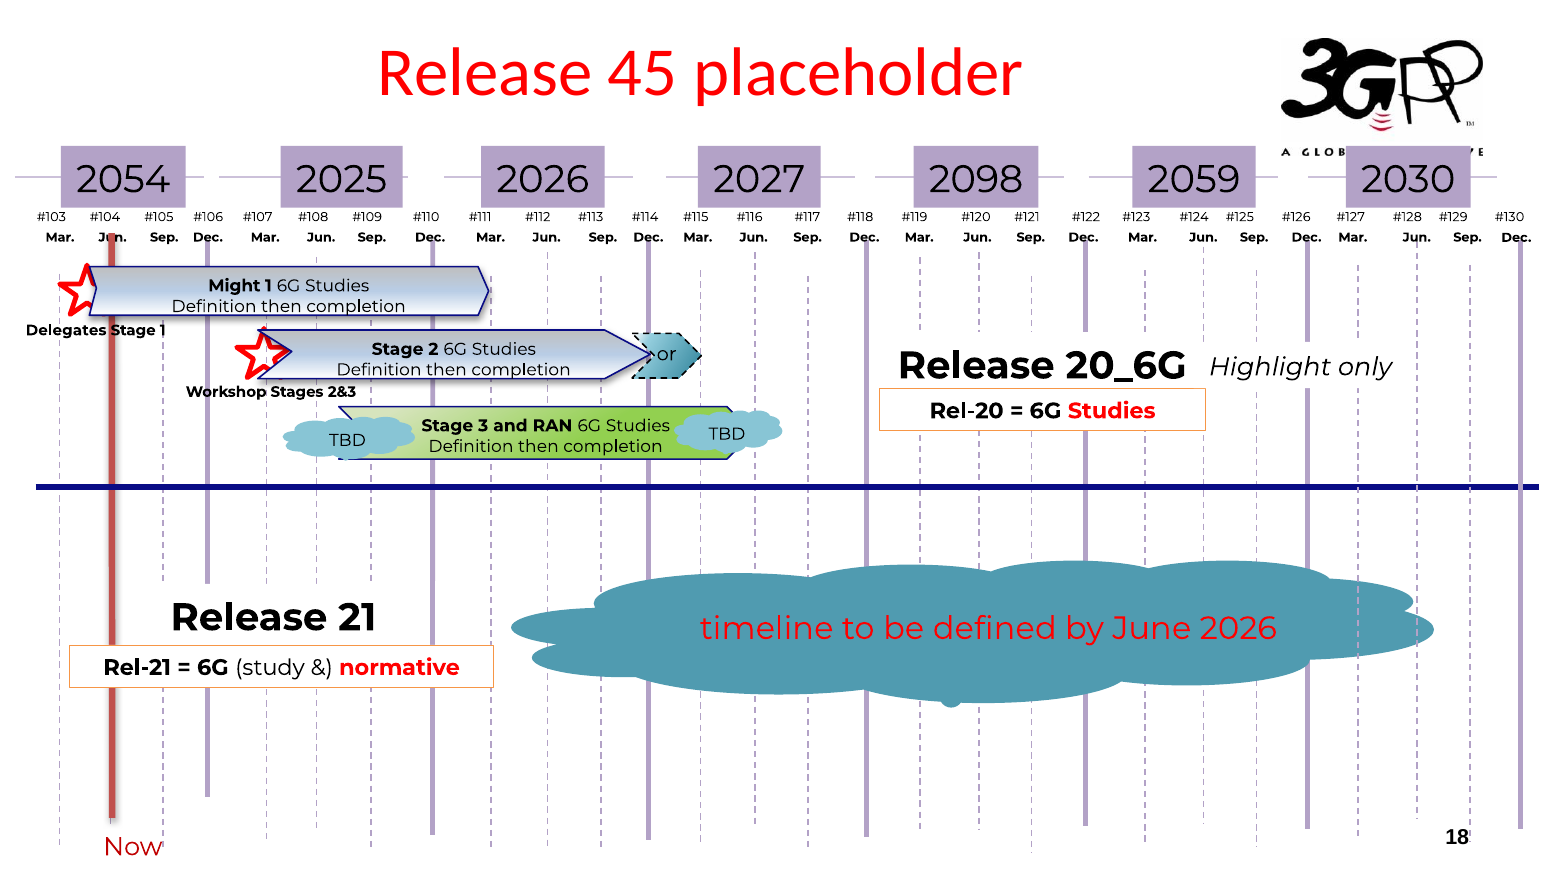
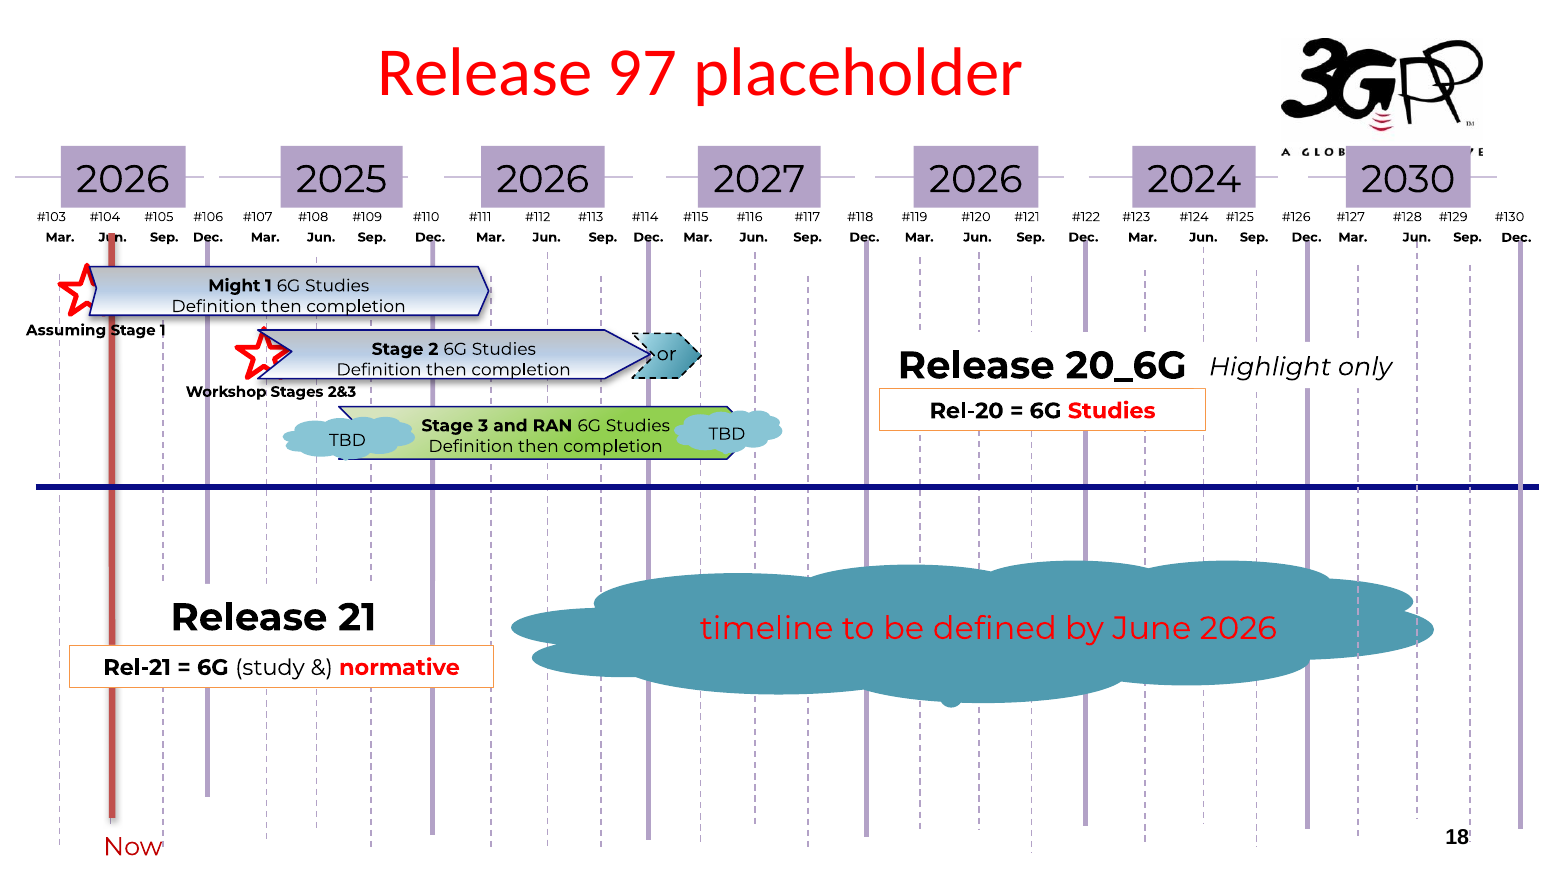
45: 45 -> 97
2054 at (123, 180): 2054 -> 2026
2026 2098: 2098 -> 2026
2059 at (1194, 180): 2059 -> 2024
Delegates: Delegates -> Assuming
